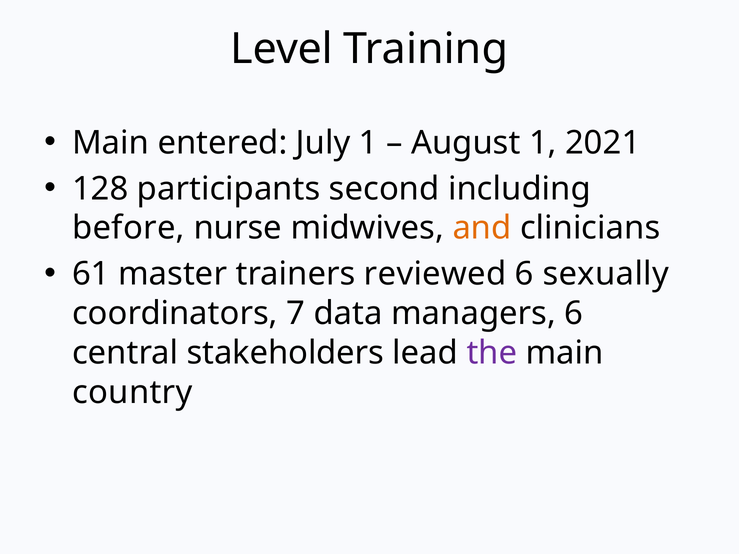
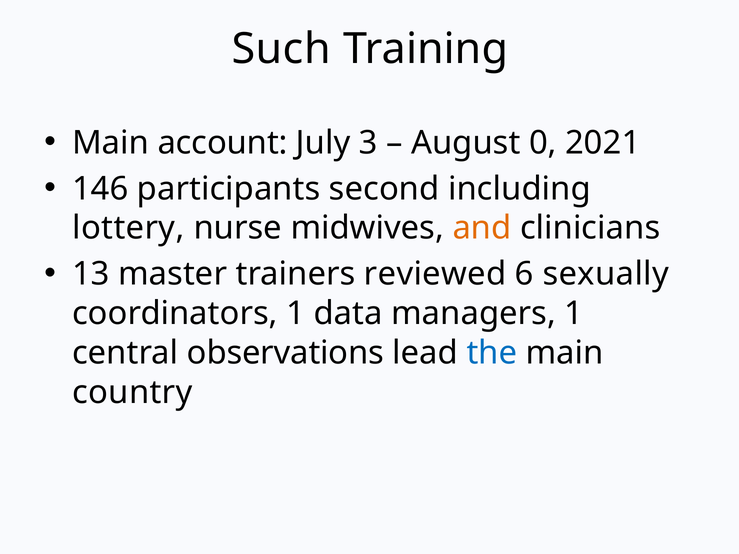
Level: Level -> Such
entered: entered -> account
July 1: 1 -> 3
August 1: 1 -> 0
128: 128 -> 146
before: before -> lottery
61: 61 -> 13
coordinators 7: 7 -> 1
managers 6: 6 -> 1
stakeholders: stakeholders -> observations
the colour: purple -> blue
